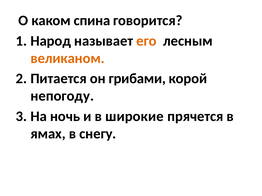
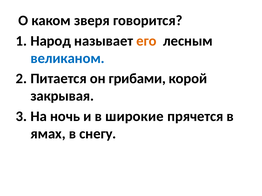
спина: спина -> зверя
великаном colour: orange -> blue
непогоду: непогоду -> закрывая
